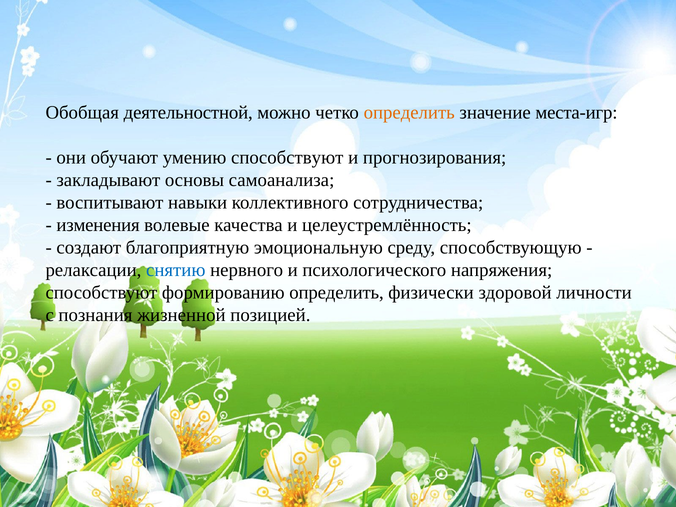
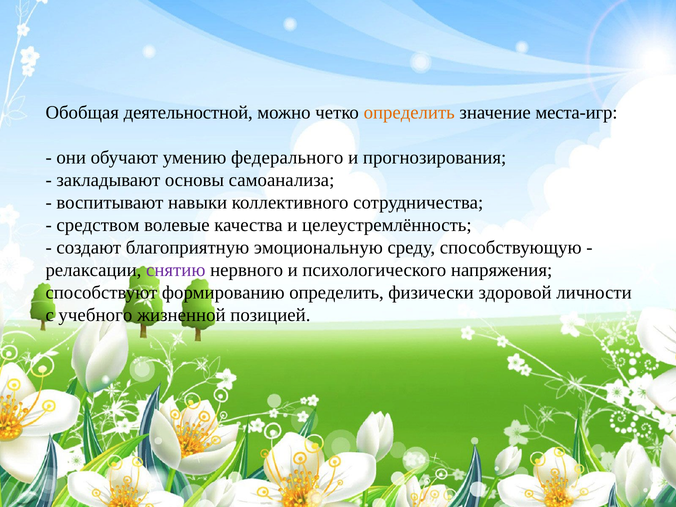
умению способствуют: способствуют -> федерального
изменения: изменения -> средством
снятию colour: blue -> purple
познания: познания -> учебного
